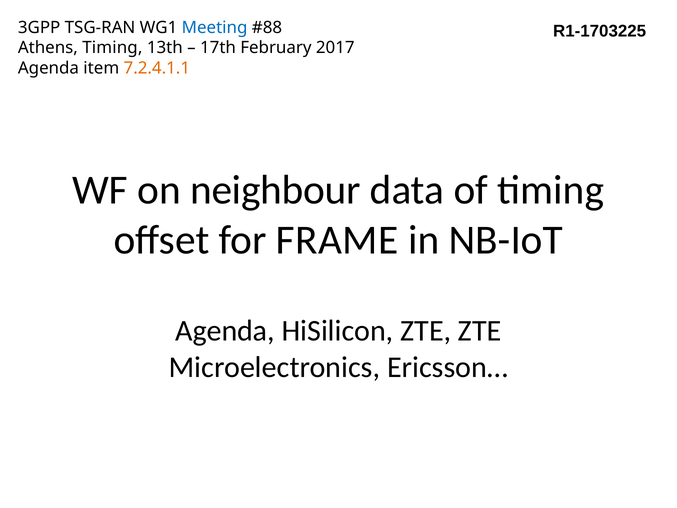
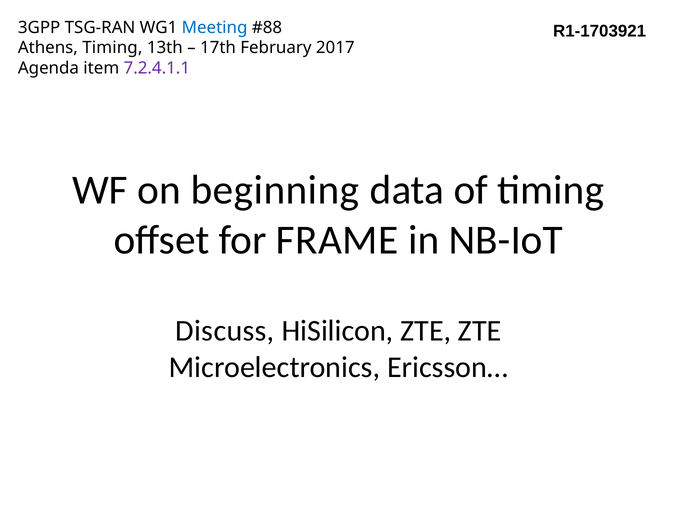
R1-1703225: R1-1703225 -> R1-1703921
7.2.4.1.1 colour: orange -> purple
neighbour: neighbour -> beginning
Agenda at (225, 331): Agenda -> Discuss
